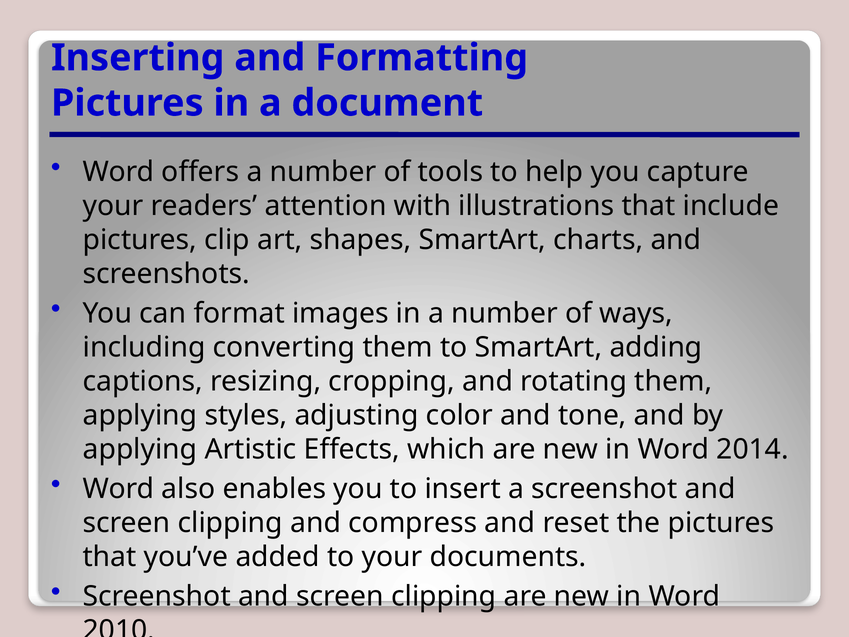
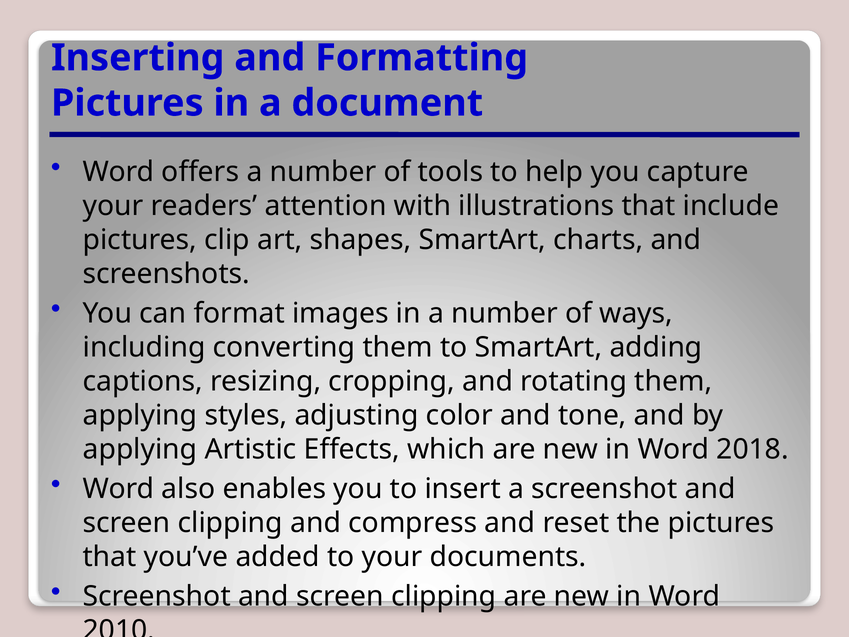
2014: 2014 -> 2018
